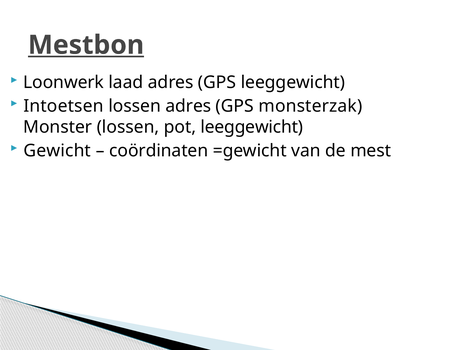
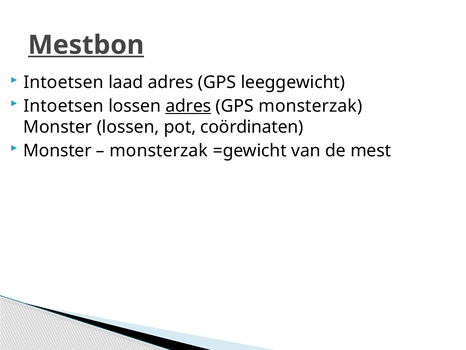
Loonwerk at (64, 82): Loonwerk -> Intoetsen
adres at (188, 106) underline: none -> present
pot leeggewicht: leeggewicht -> coördinaten
Gewicht at (57, 150): Gewicht -> Monster
coördinaten at (159, 150): coördinaten -> monsterzak
